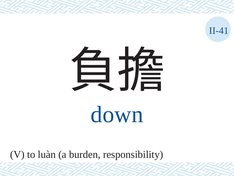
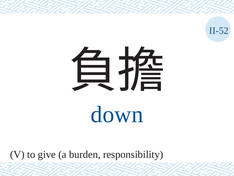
II-41: II-41 -> II-52
luàn: luàn -> give
